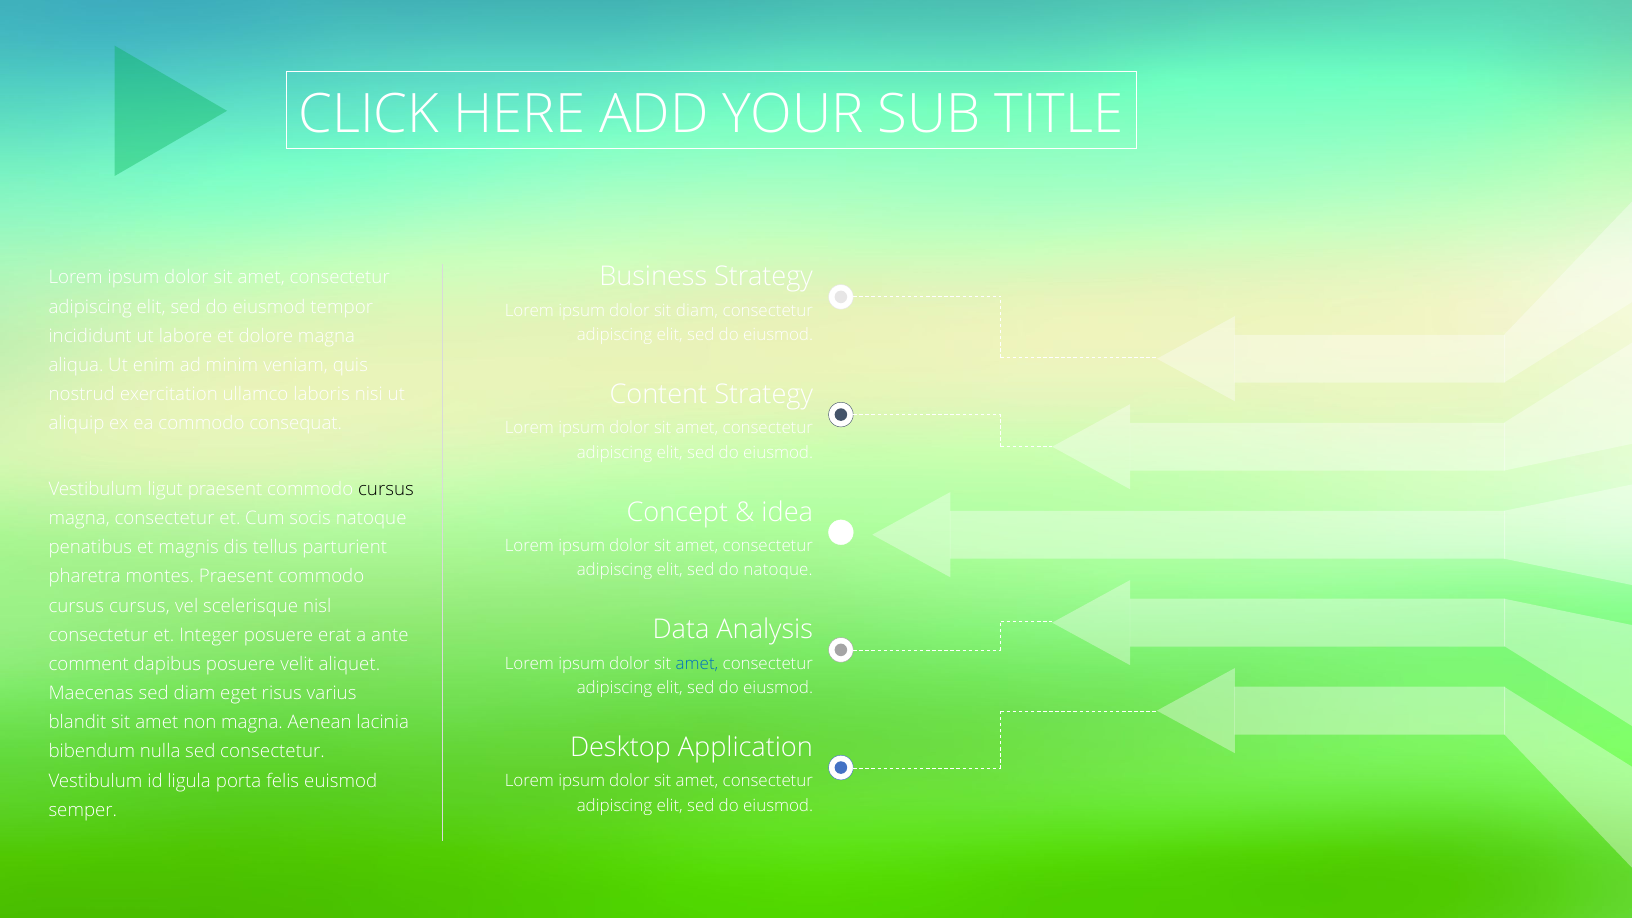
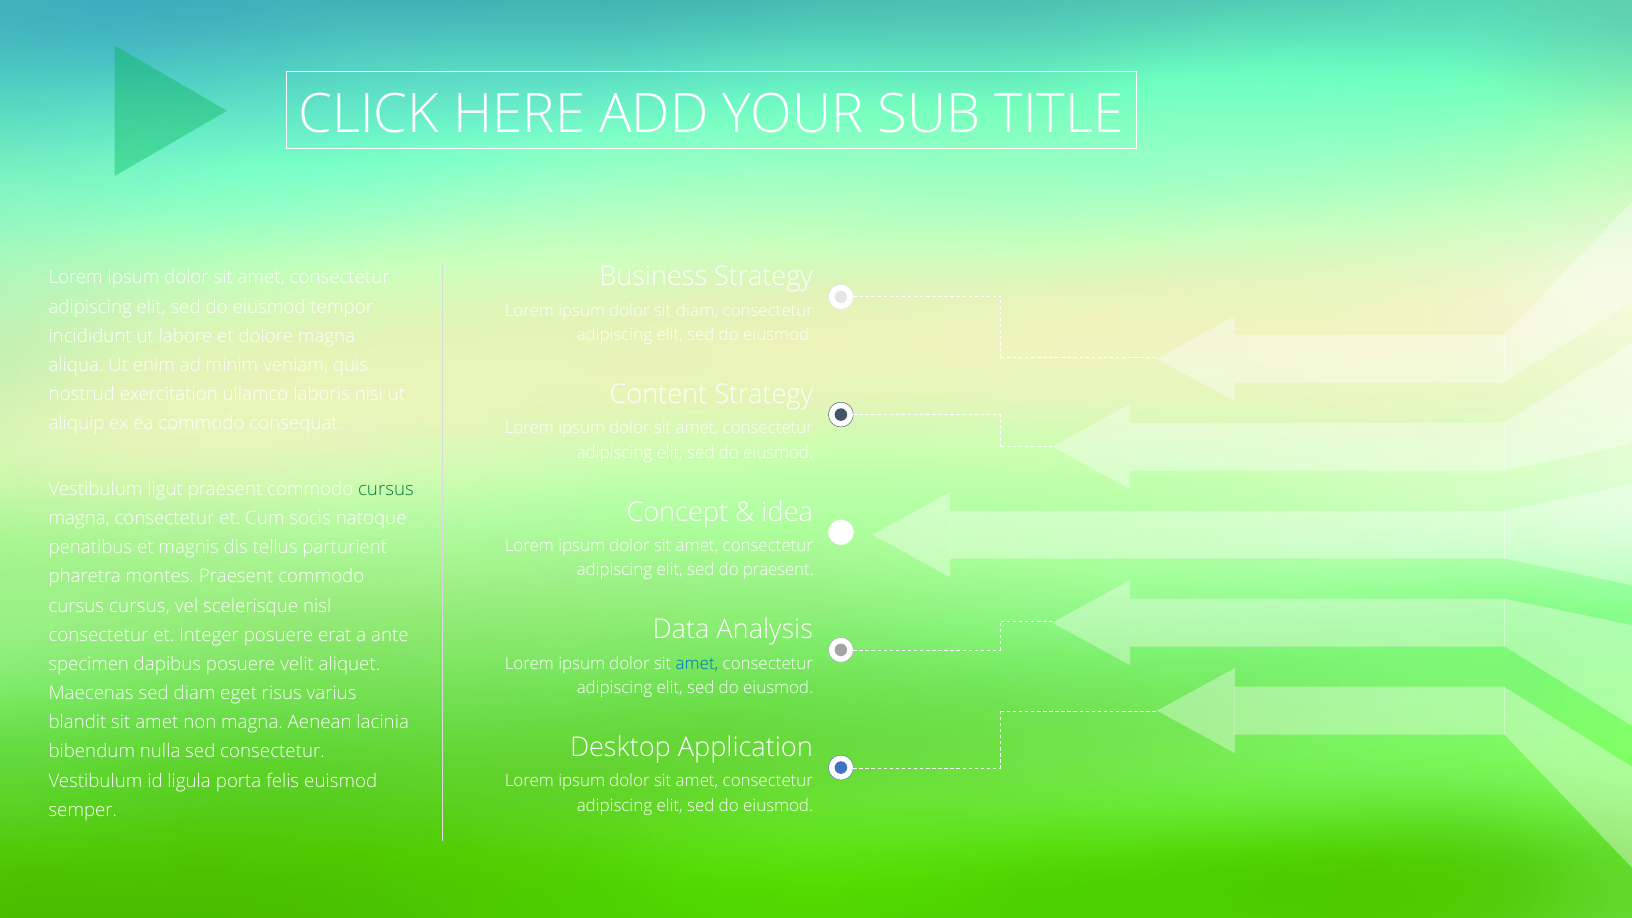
cursus at (386, 489) colour: black -> green
do natoque: natoque -> praesent
comment: comment -> specimen
